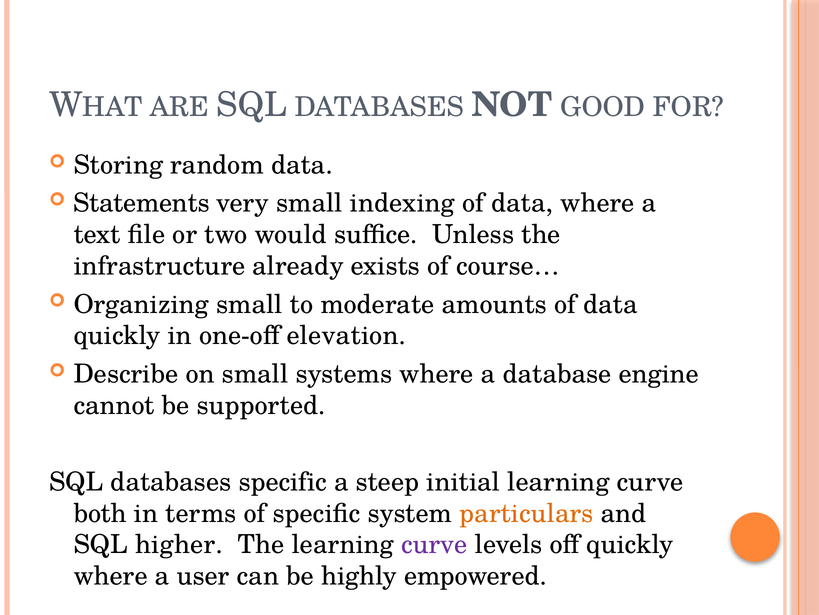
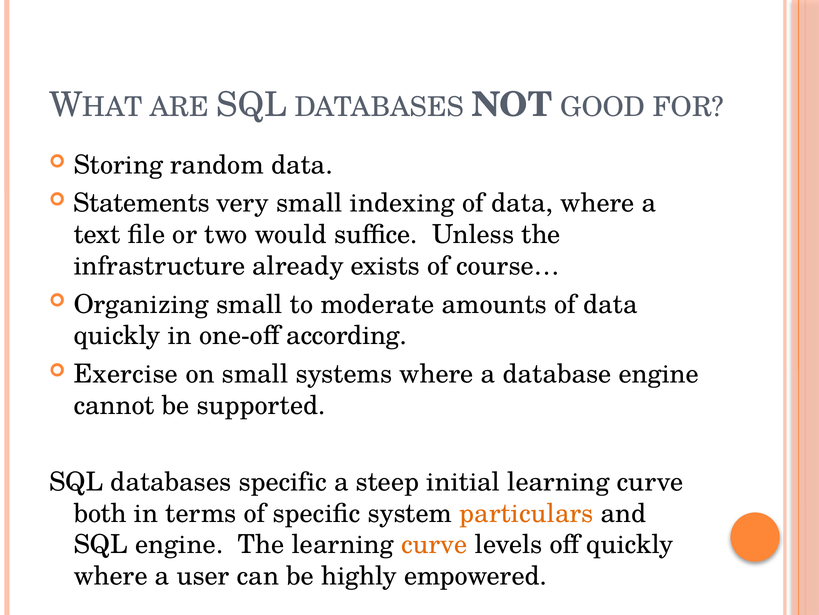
elevation: elevation -> according
Describe: Describe -> Exercise
SQL higher: higher -> engine
curve at (434, 544) colour: purple -> orange
